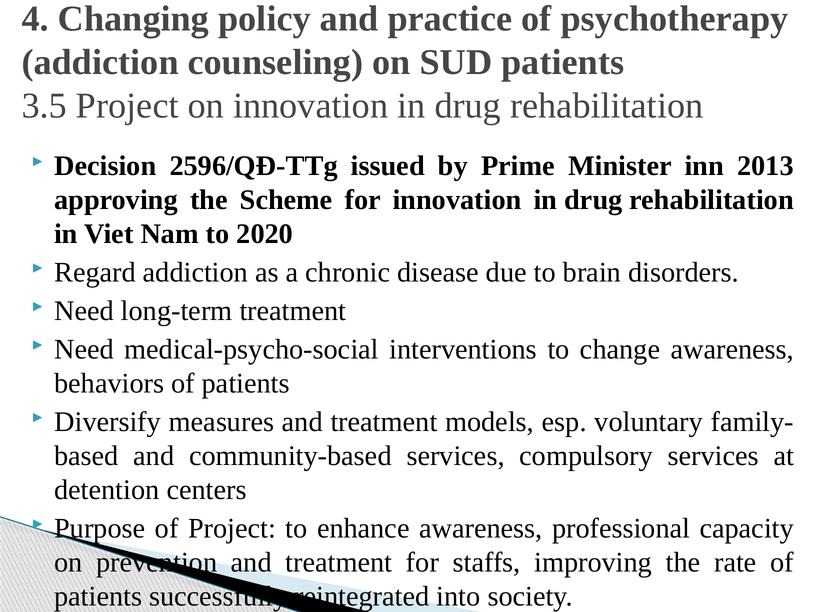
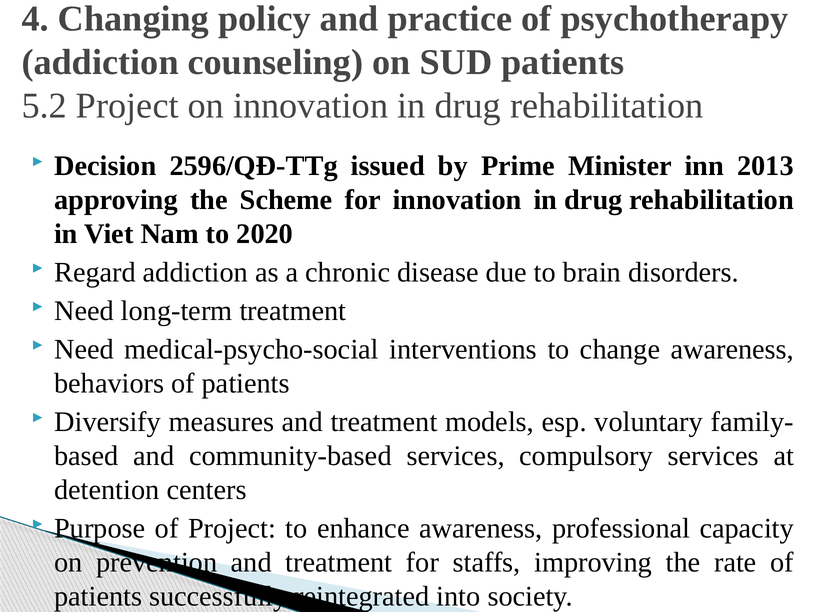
3.5: 3.5 -> 5.2
